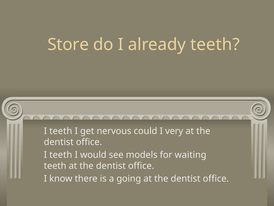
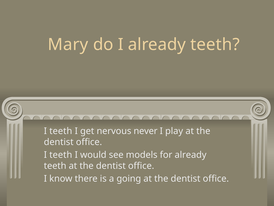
Store: Store -> Mary
could: could -> never
very: very -> play
for waiting: waiting -> already
